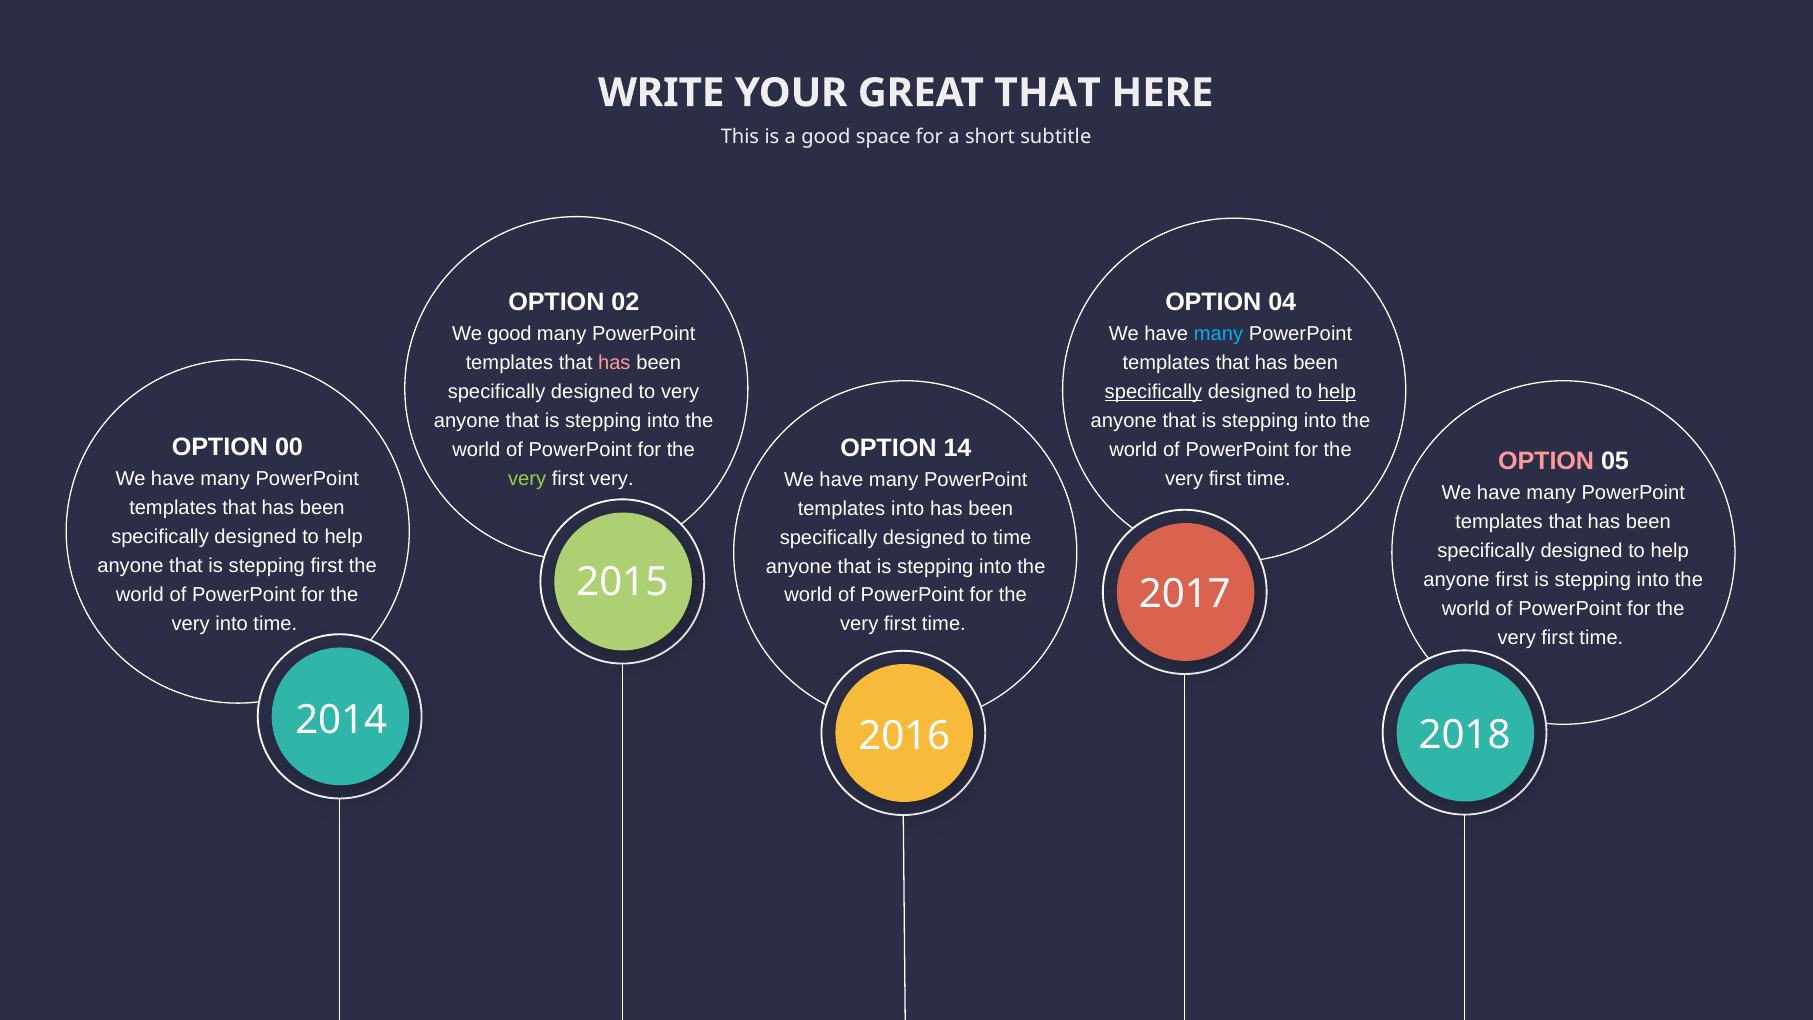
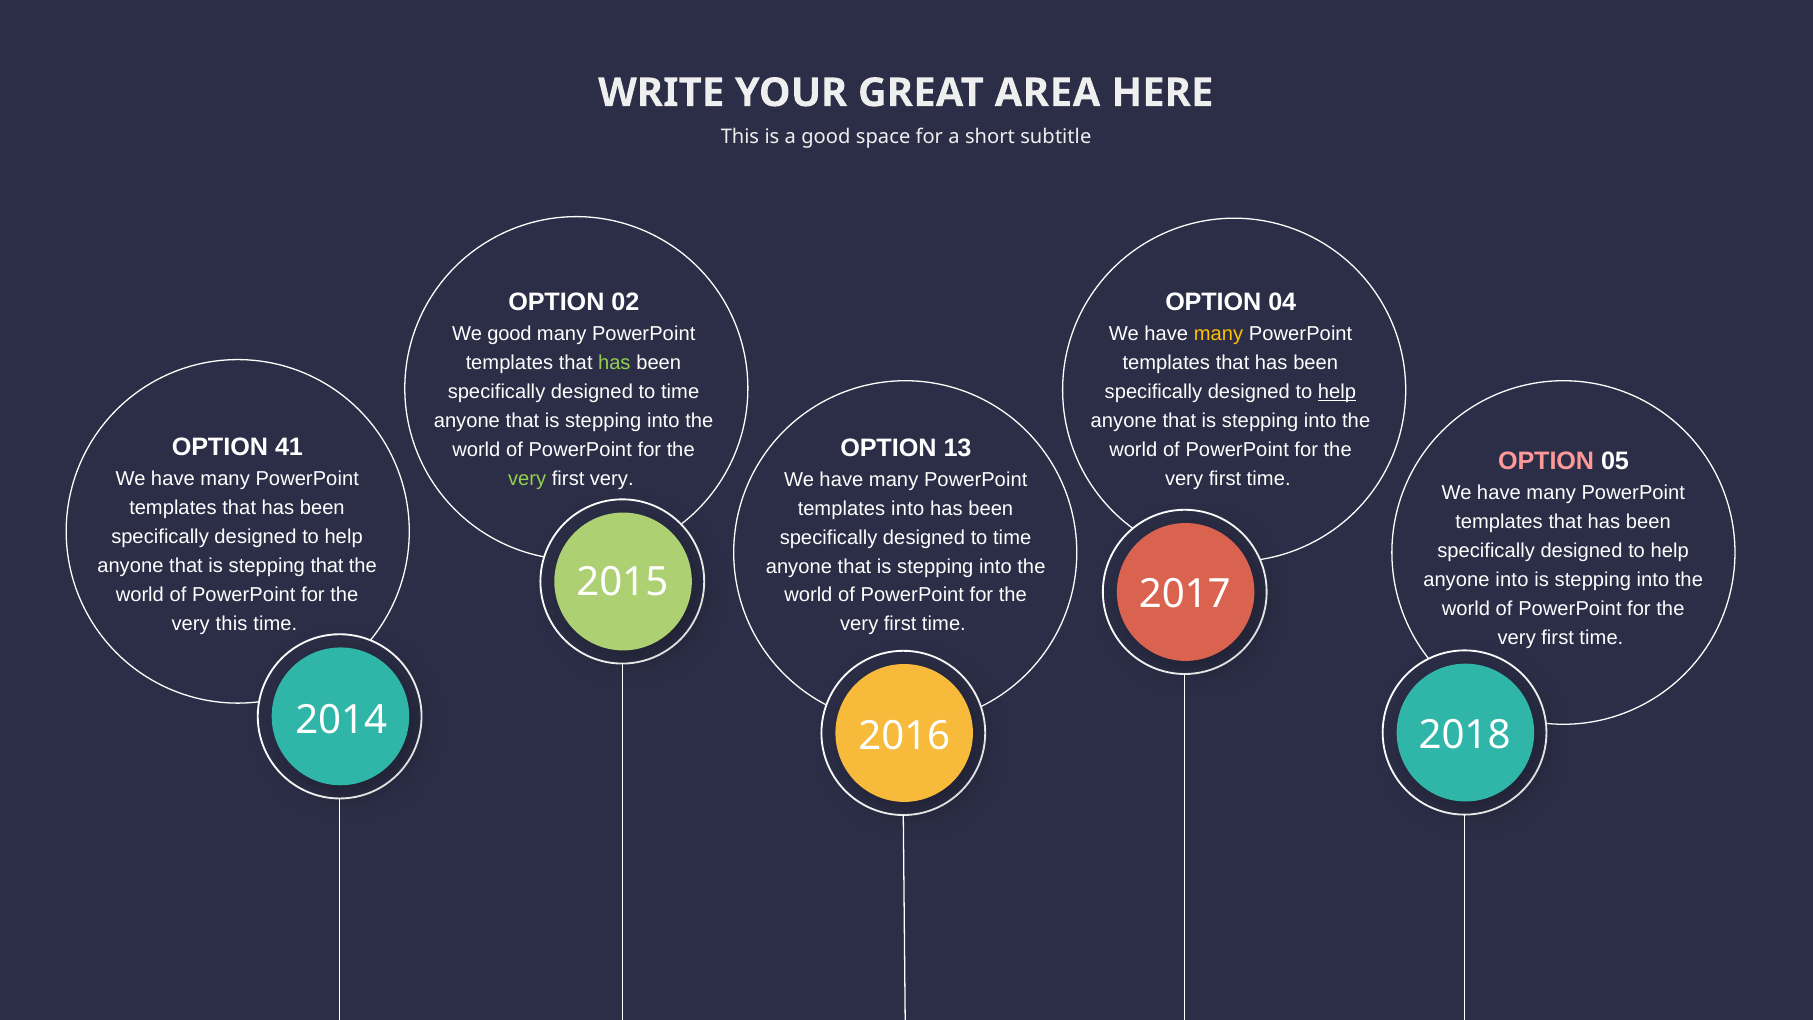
GREAT THAT: THAT -> AREA
many at (1219, 334) colour: light blue -> yellow
has at (614, 363) colour: pink -> light green
very at (680, 392): very -> time
specifically at (1153, 392) underline: present -> none
00: 00 -> 41
14: 14 -> 13
stepping first: first -> that
anyone first: first -> into
very into: into -> this
